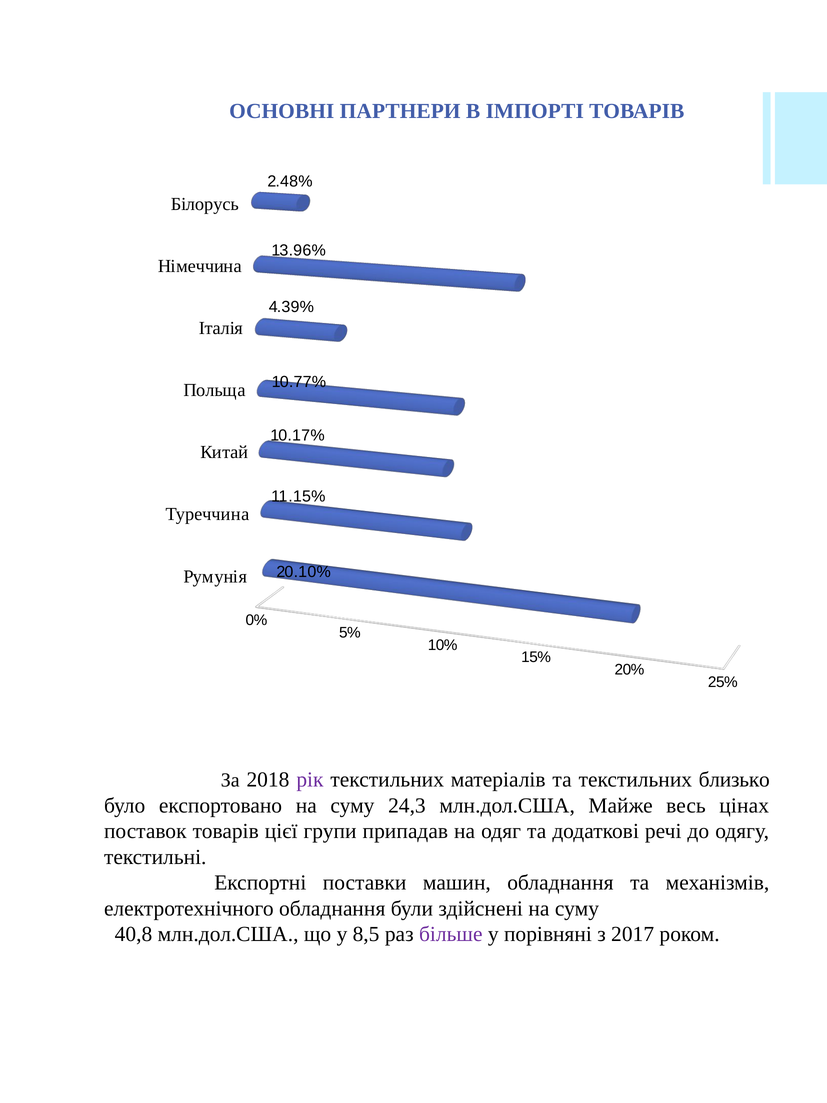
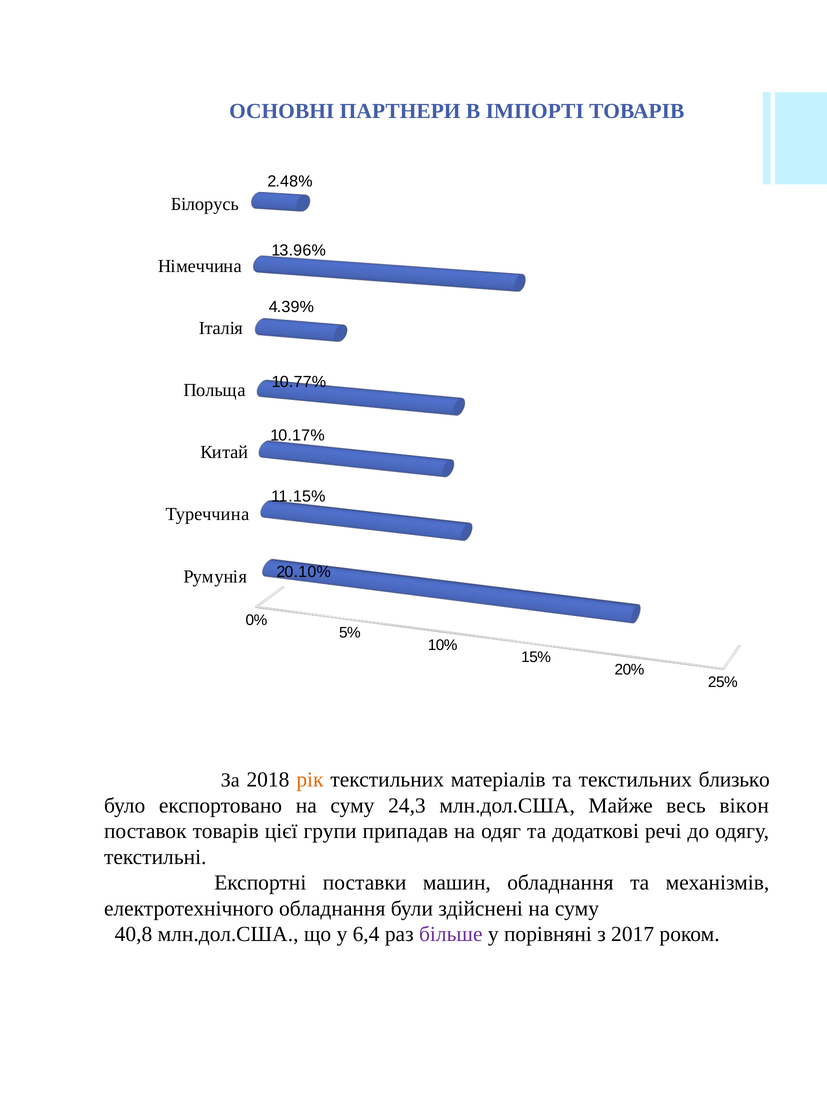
рік colour: purple -> orange
цінах: цінах -> вікон
8,5: 8,5 -> 6,4
